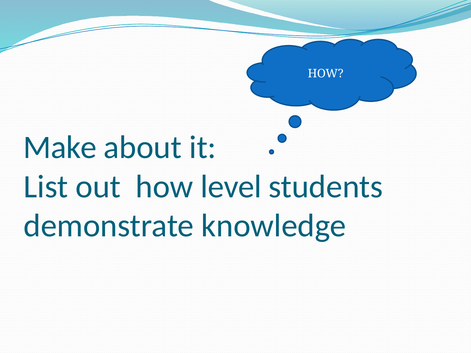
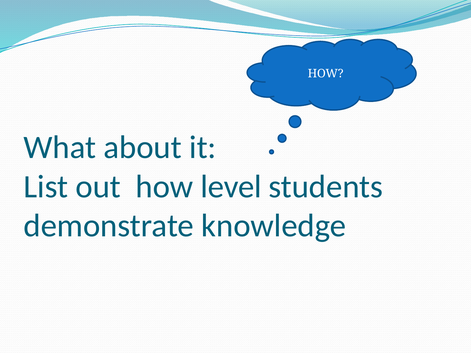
Make: Make -> What
